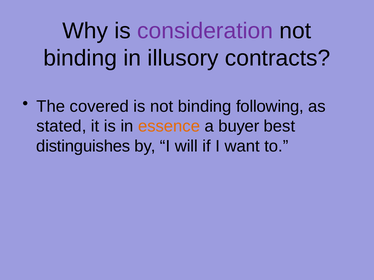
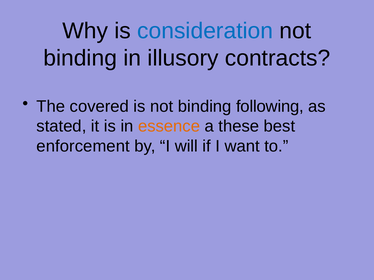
consideration colour: purple -> blue
buyer: buyer -> these
distinguishes: distinguishes -> enforcement
